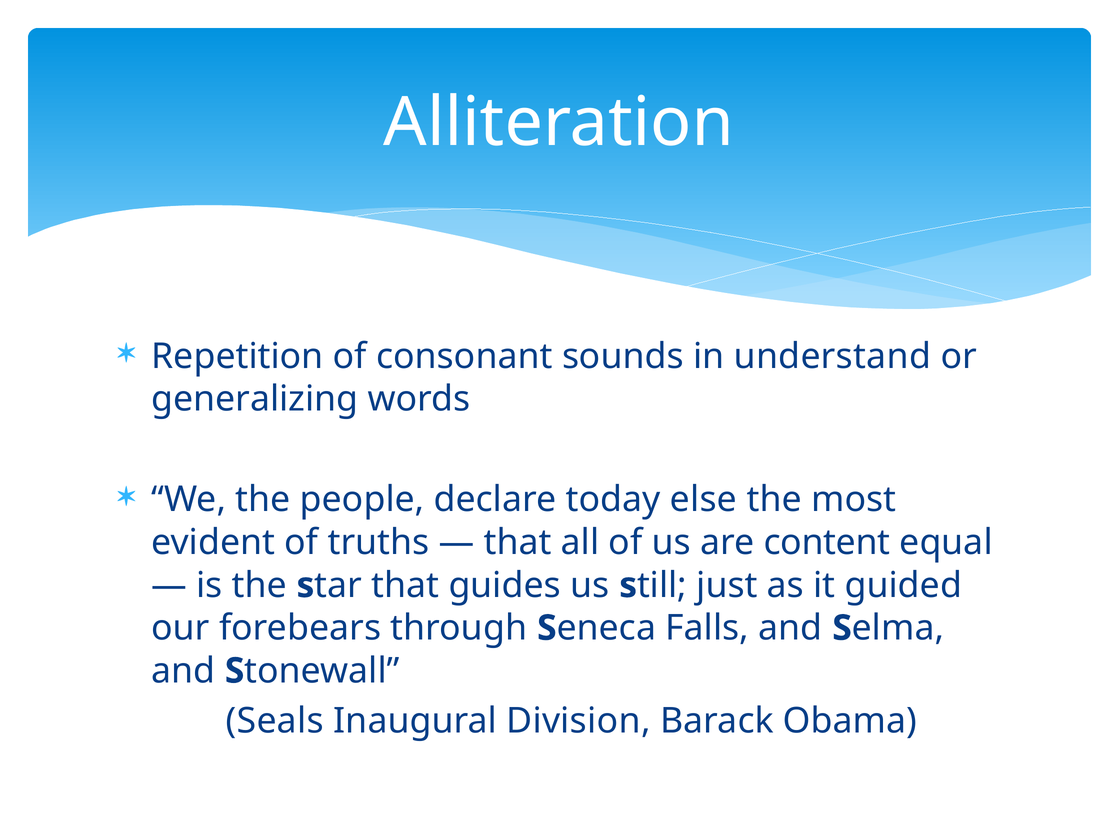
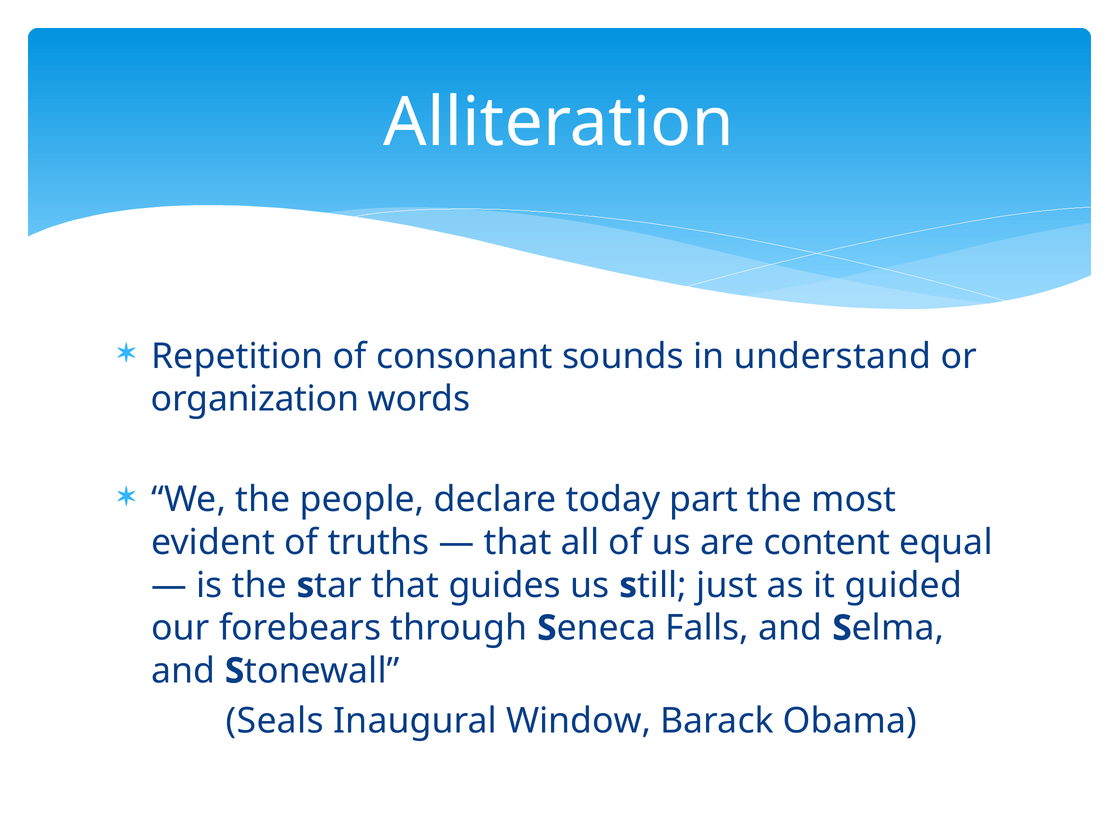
generalizing: generalizing -> organization
else: else -> part
Division: Division -> Window
